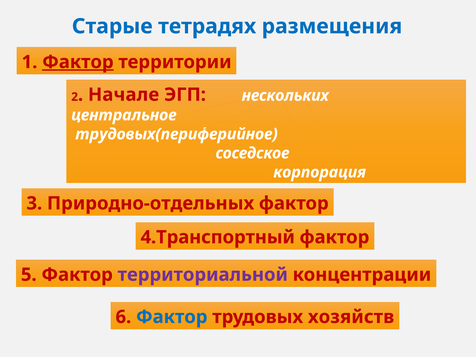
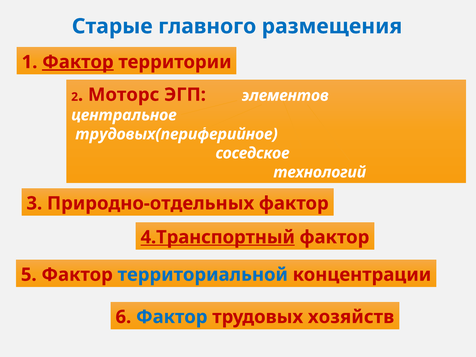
тетрадях: тетрадях -> главного
Начале: Начале -> Моторс
нескольких: нескольких -> элементов
корпорация: корпорация -> технологий
4.Транспортный underline: none -> present
территориальной colour: purple -> blue
